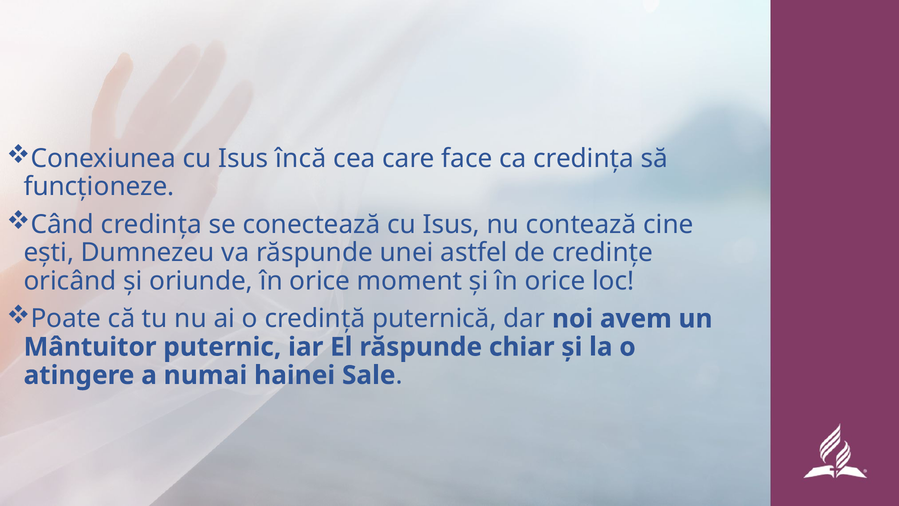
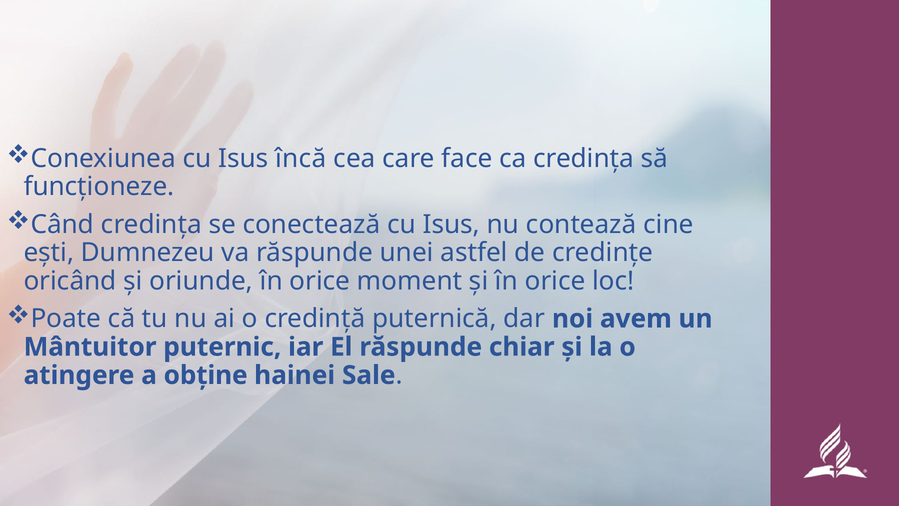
numai: numai -> obține
